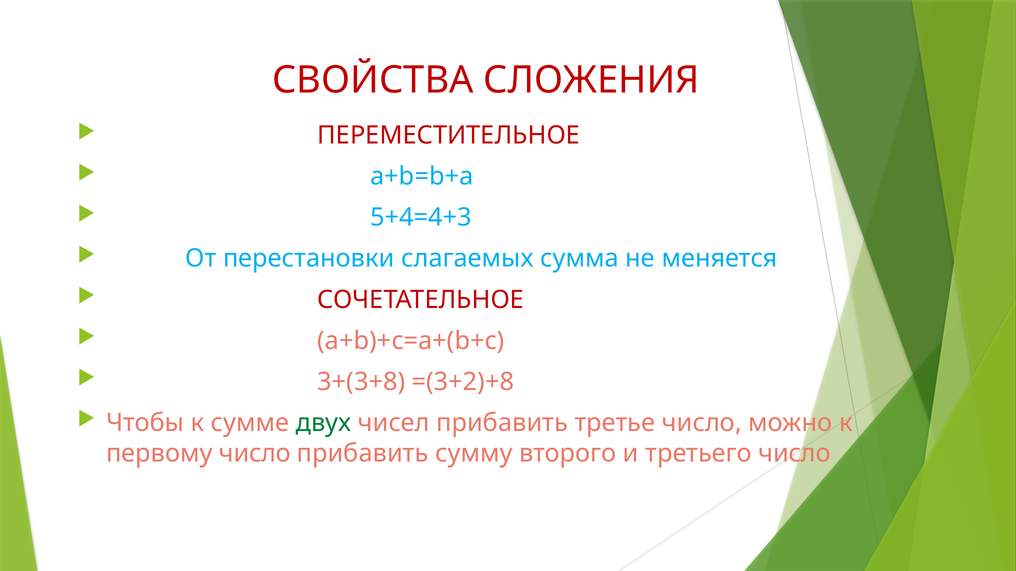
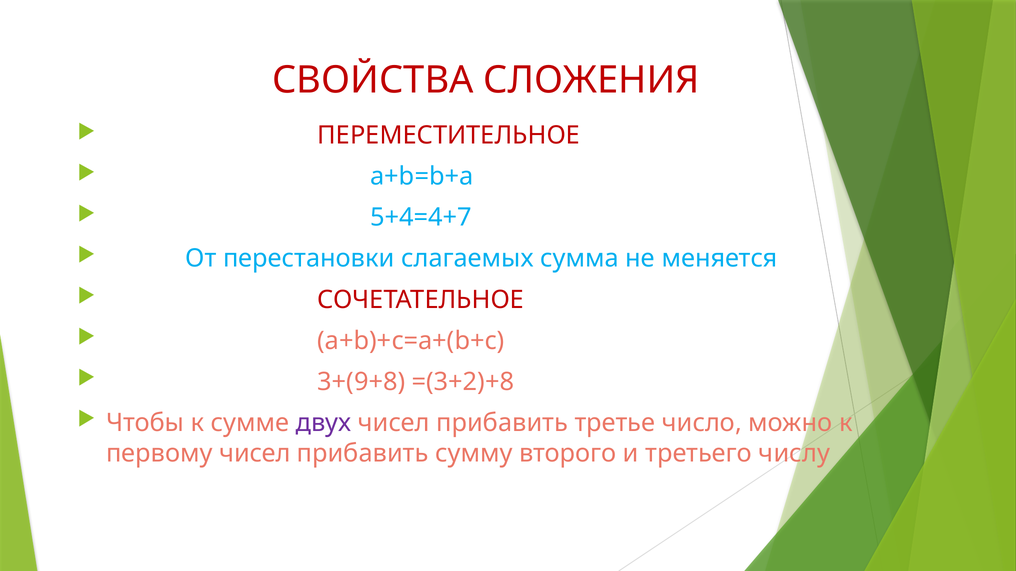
5+4=4+3: 5+4=4+3 -> 5+4=4+7
3+(3+8: 3+(3+8 -> 3+(9+8
двух colour: green -> purple
первому число: число -> чисел
третьего число: число -> числу
